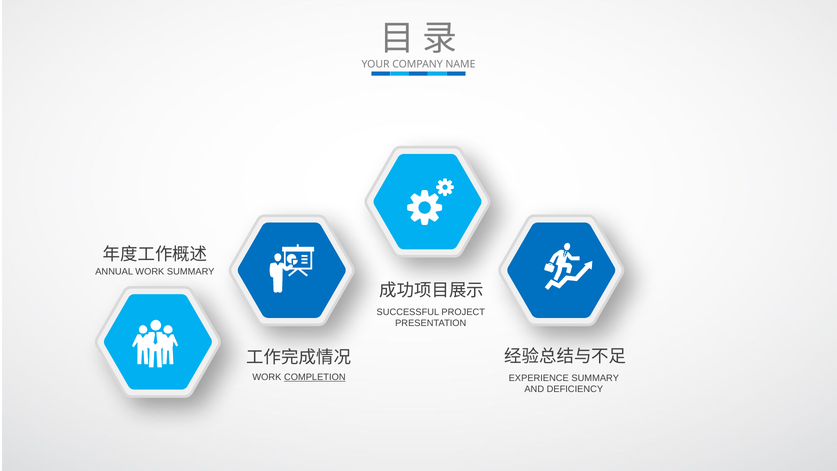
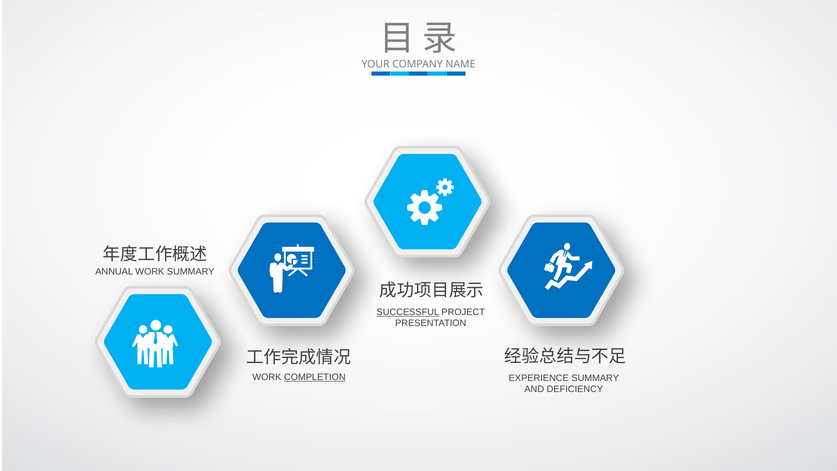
SUCCESSFUL underline: none -> present
